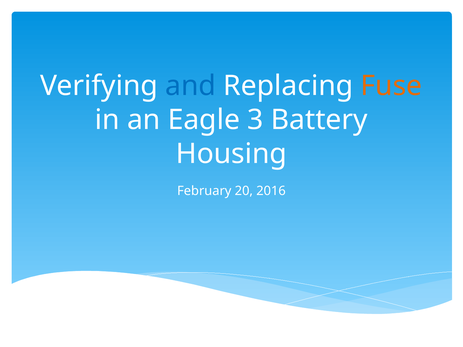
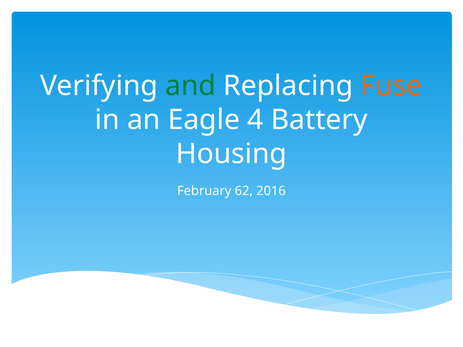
and colour: blue -> green
3: 3 -> 4
20: 20 -> 62
